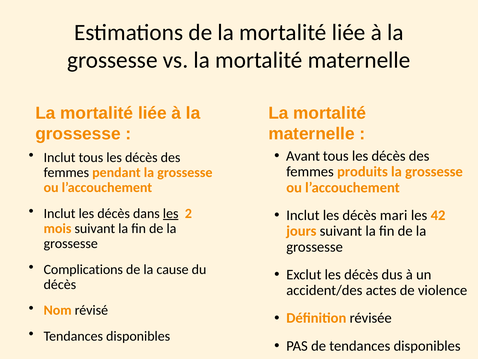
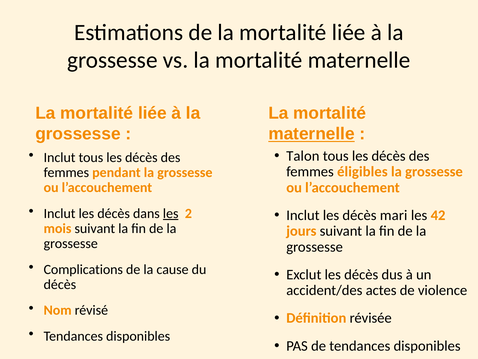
maternelle at (311, 134) underline: none -> present
Avant: Avant -> Talon
produits: produits -> éligibles
